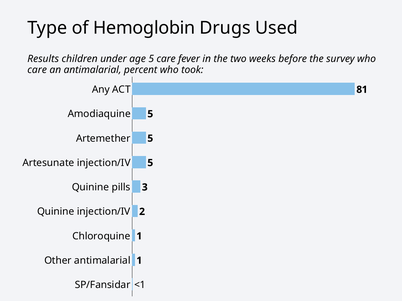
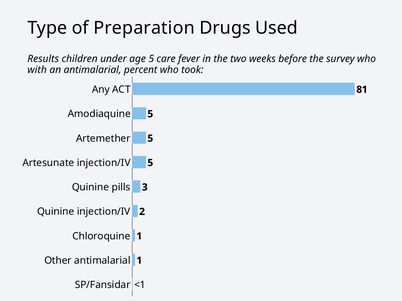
Hemoglobin: Hemoglobin -> Preparation
care at (37, 70): care -> with
